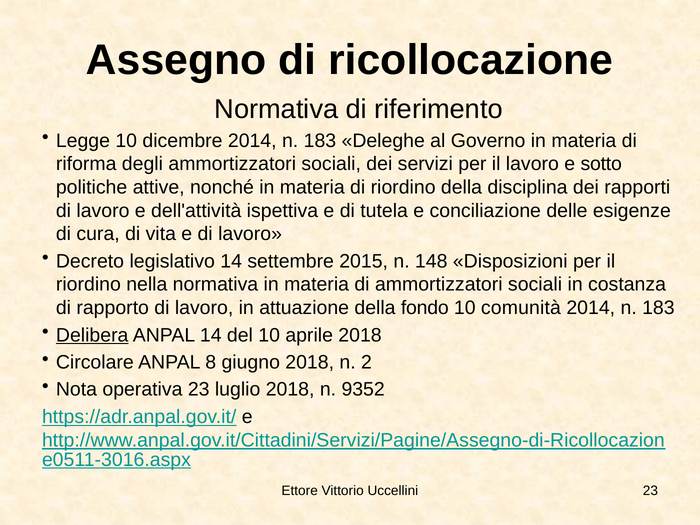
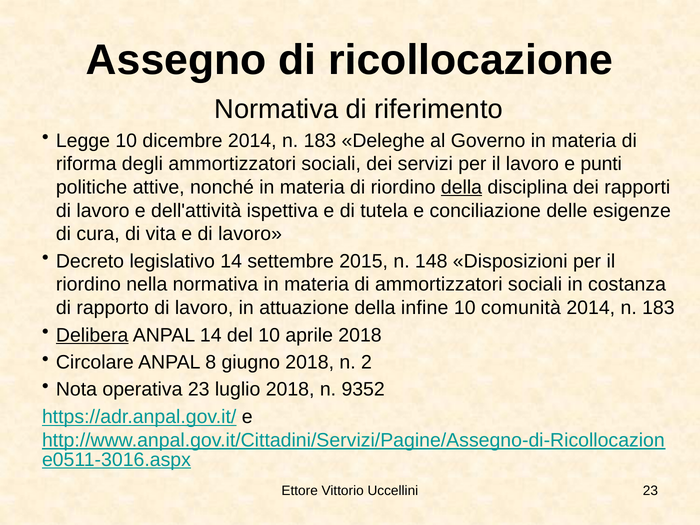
sotto: sotto -> punti
della at (462, 187) underline: none -> present
fondo: fondo -> infine
